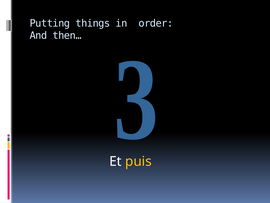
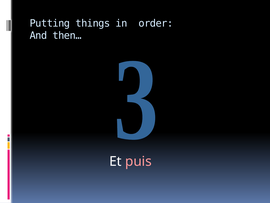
puis colour: yellow -> pink
